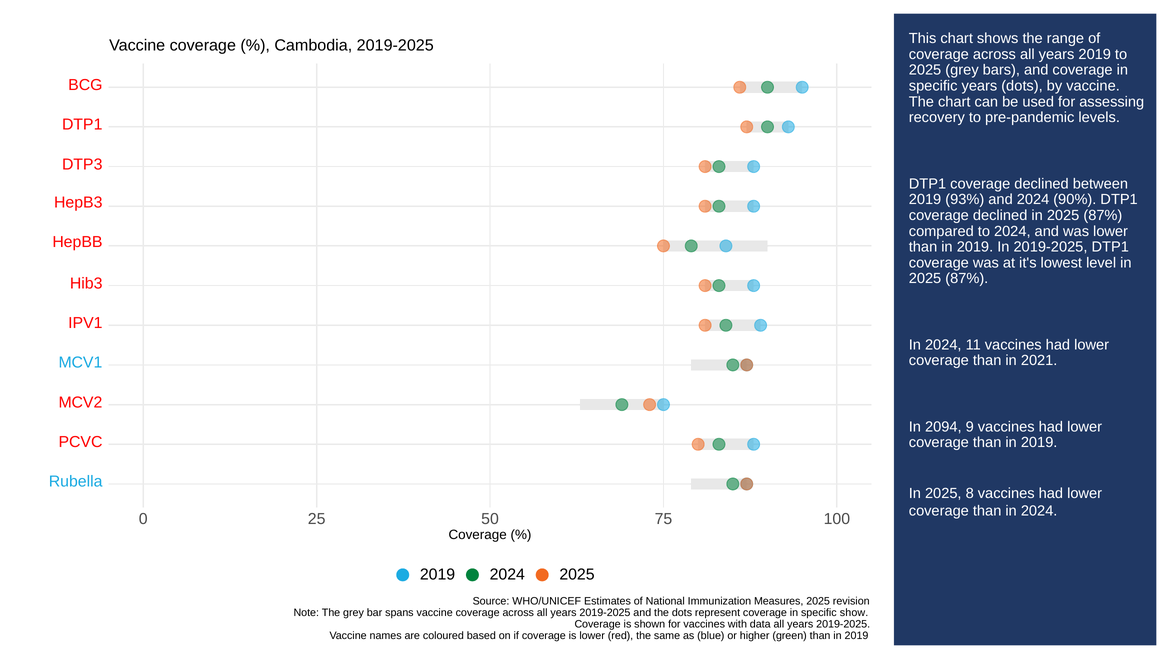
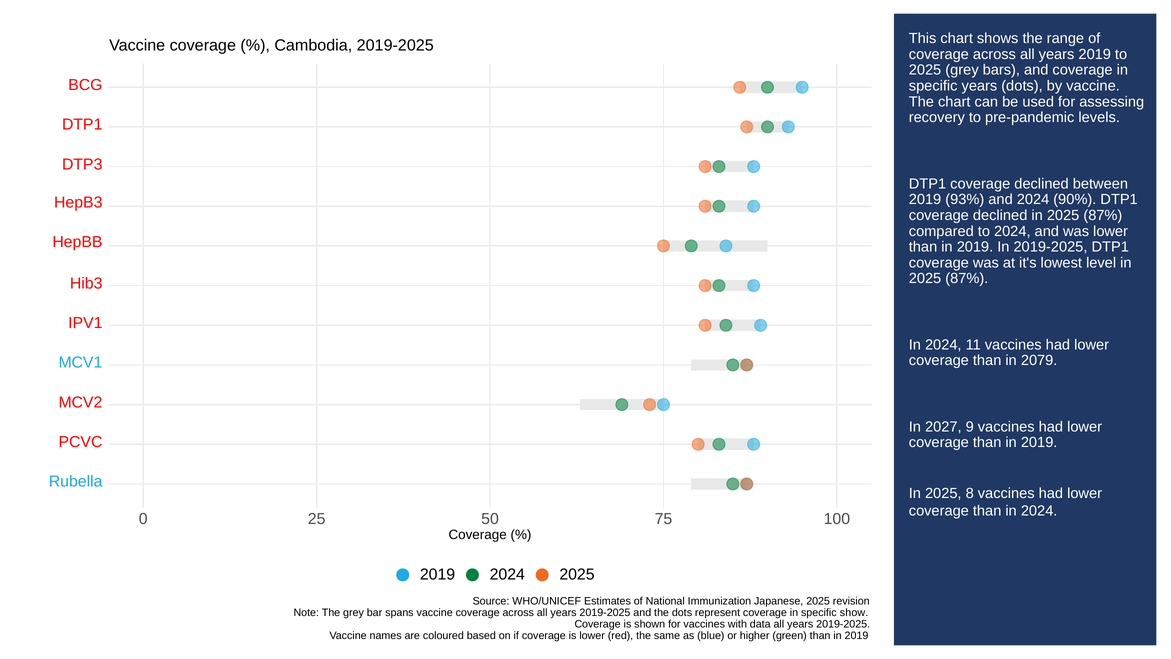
2021: 2021 -> 2079
2094: 2094 -> 2027
Measures: Measures -> Japanese
